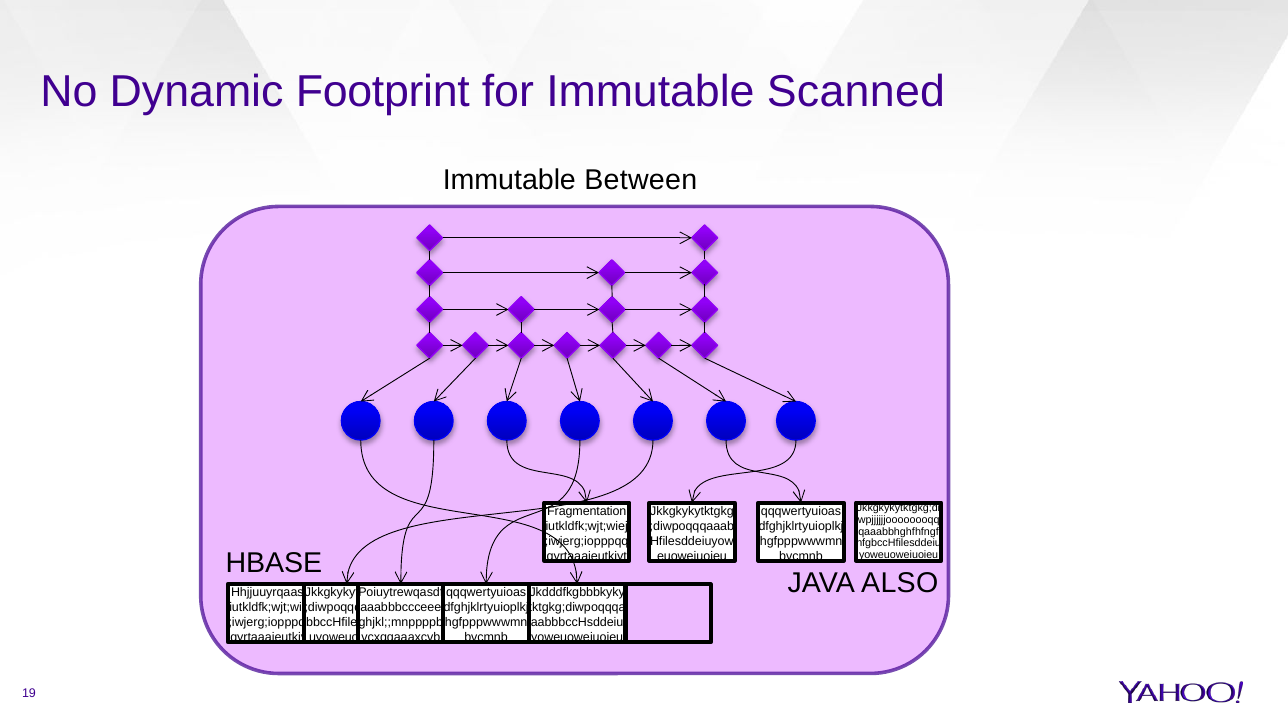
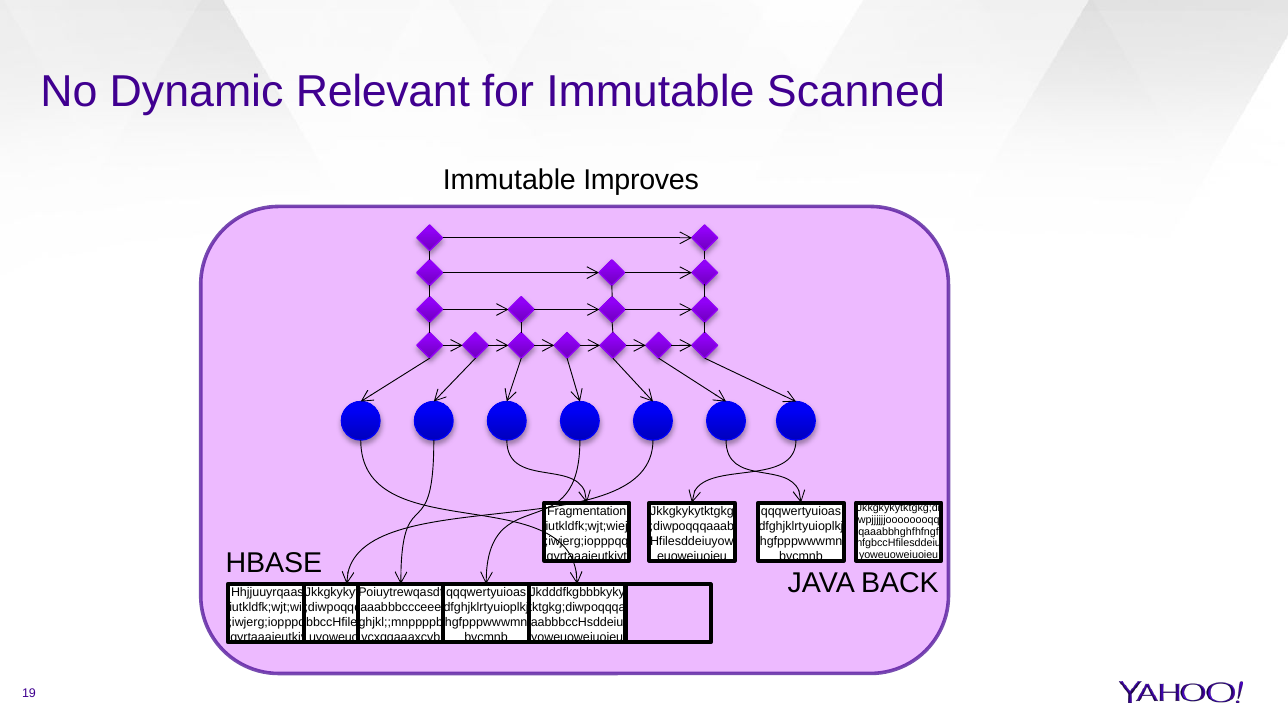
Footprint: Footprint -> Relevant
Between: Between -> Improves
ALSO: ALSO -> BACK
